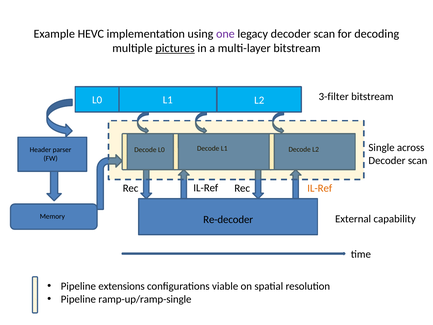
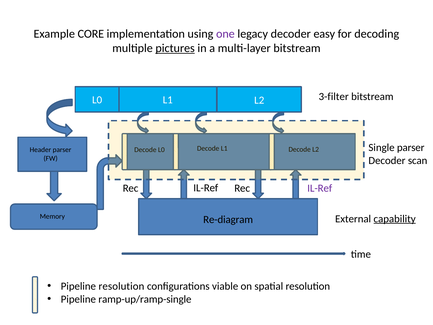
HEVC: HEVC -> CORE
legacy decoder scan: scan -> easy
Single across: across -> parser
IL-Ref at (320, 188) colour: orange -> purple
Re-decoder: Re-decoder -> Re-diagram
capability underline: none -> present
Pipeline extensions: extensions -> resolution
